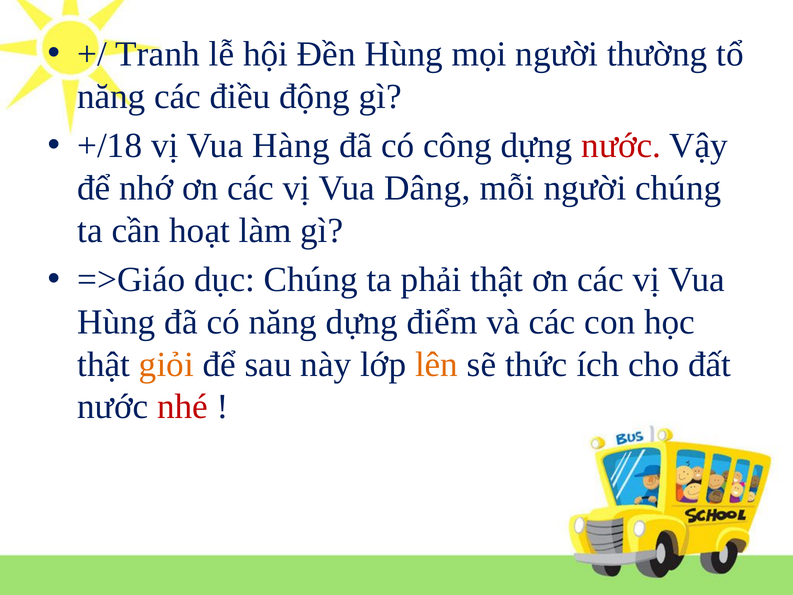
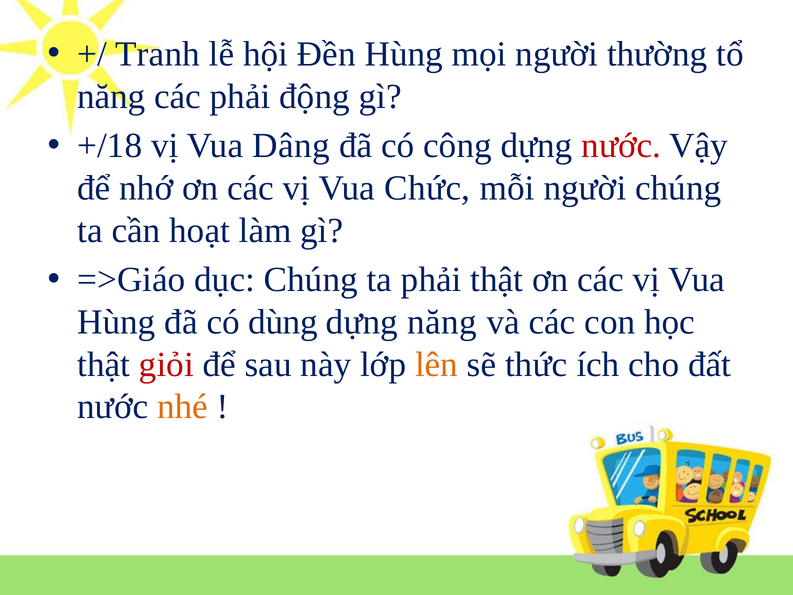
các điều: điều -> phải
Hàng: Hàng -> Dâng
Dâng: Dâng -> Chức
có năng: năng -> dùng
dựng điểm: điểm -> năng
giỏi colour: orange -> red
nhé colour: red -> orange
